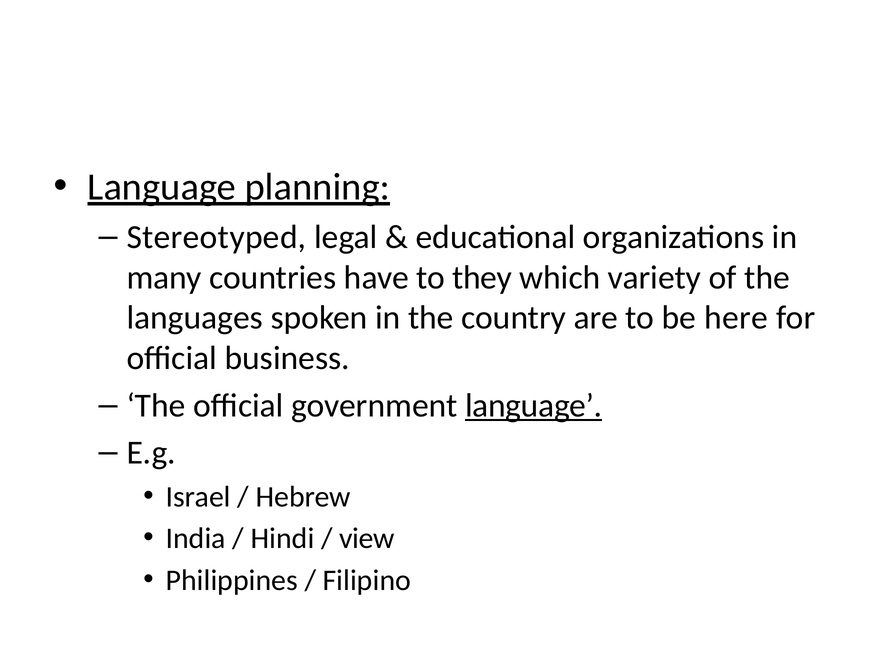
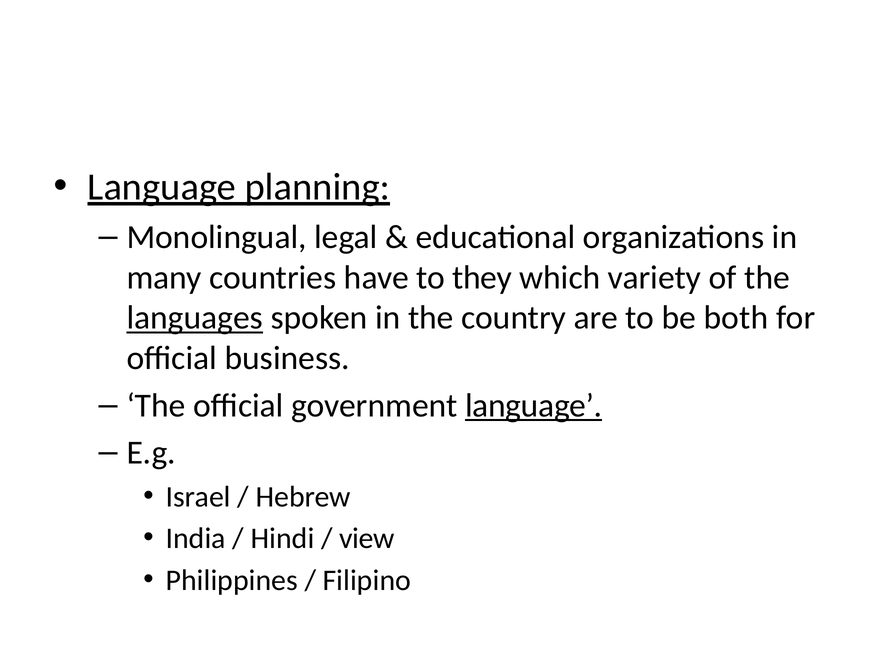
Stereotyped: Stereotyped -> Monolingual
languages underline: none -> present
here: here -> both
